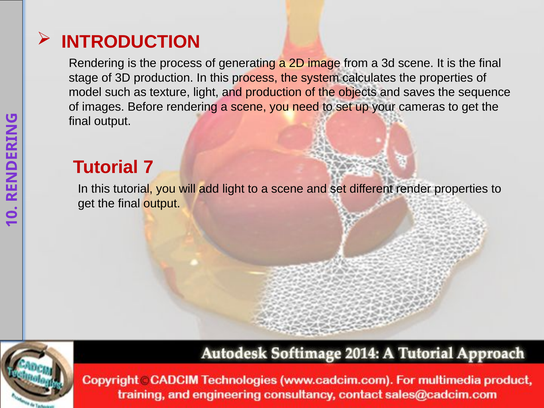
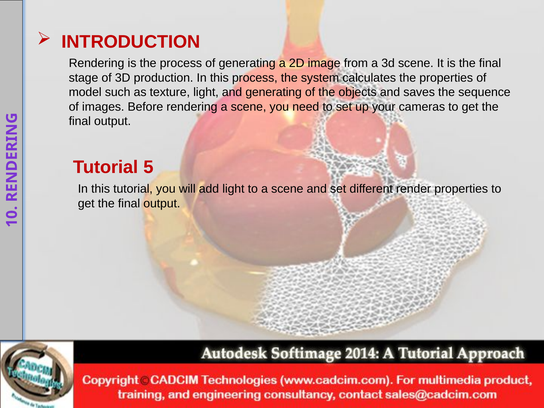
and production: production -> generating
7: 7 -> 5
